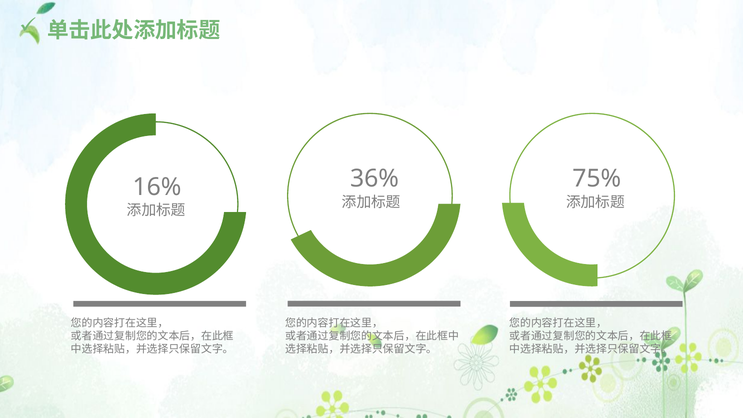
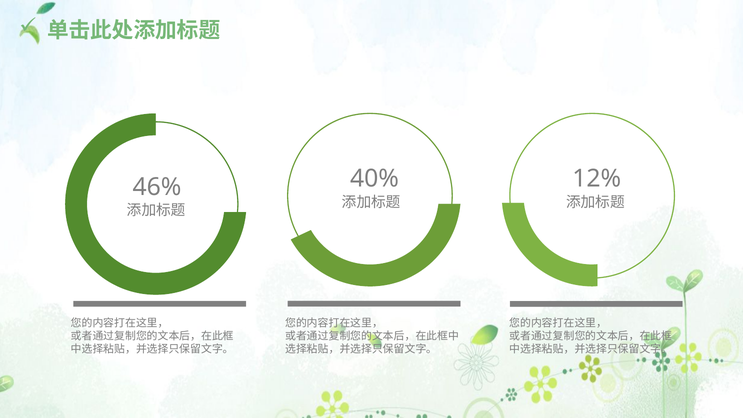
36%: 36% -> 40%
75%: 75% -> 12%
16%: 16% -> 46%
